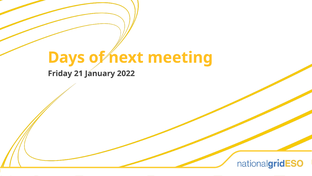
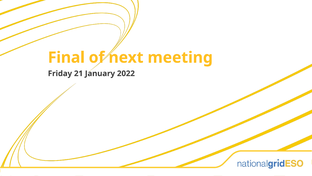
Days: Days -> Final
